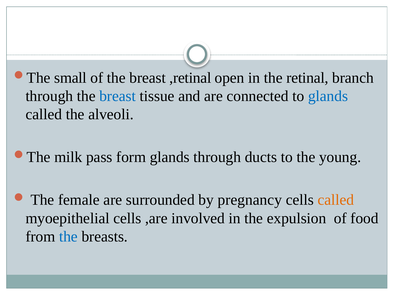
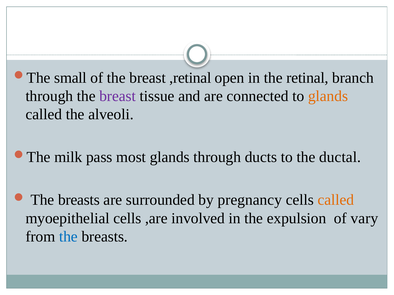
breast at (118, 96) colour: blue -> purple
glands at (328, 96) colour: blue -> orange
form: form -> most
young: young -> ductal
female at (79, 200): female -> breasts
food: food -> vary
